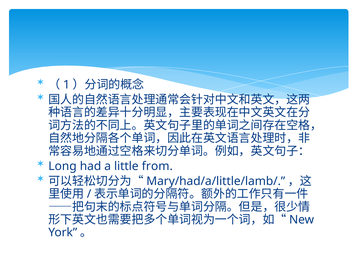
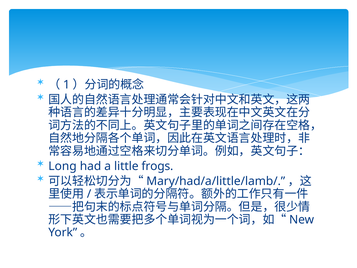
from: from -> frogs
